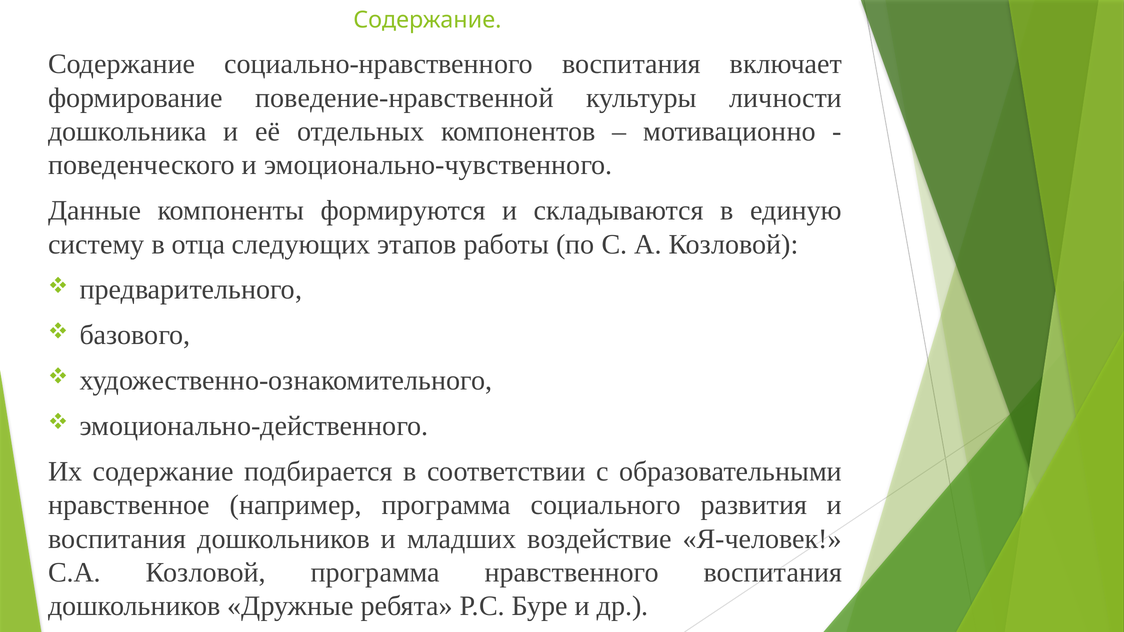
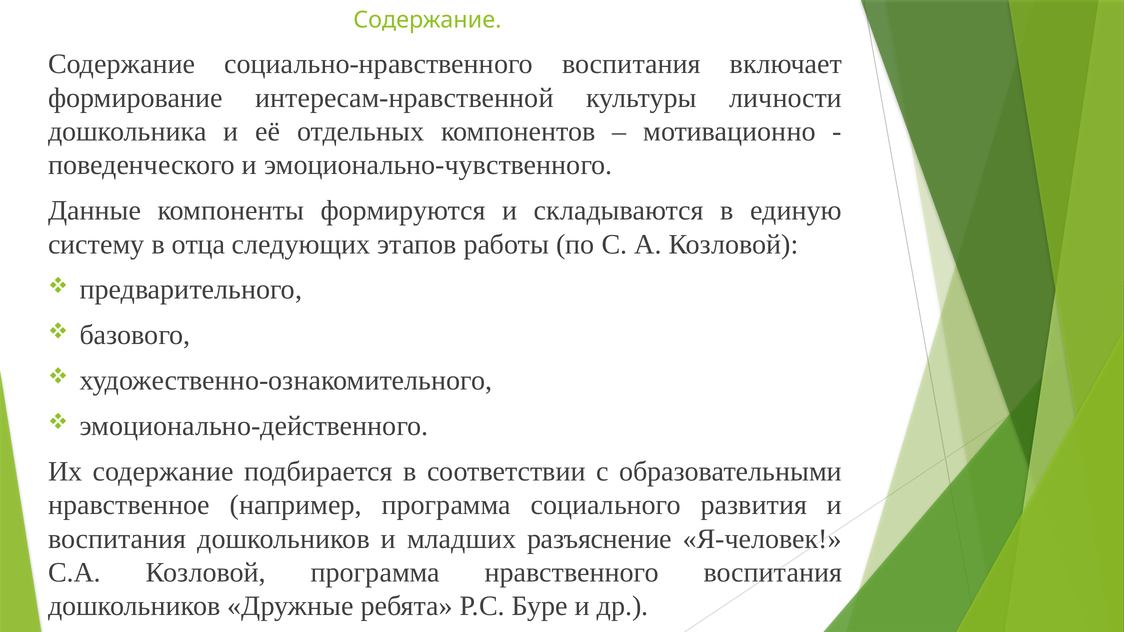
поведение-нравственной: поведение-нравственной -> интересам-нравственной
воздействие: воздействие -> разъяснение
